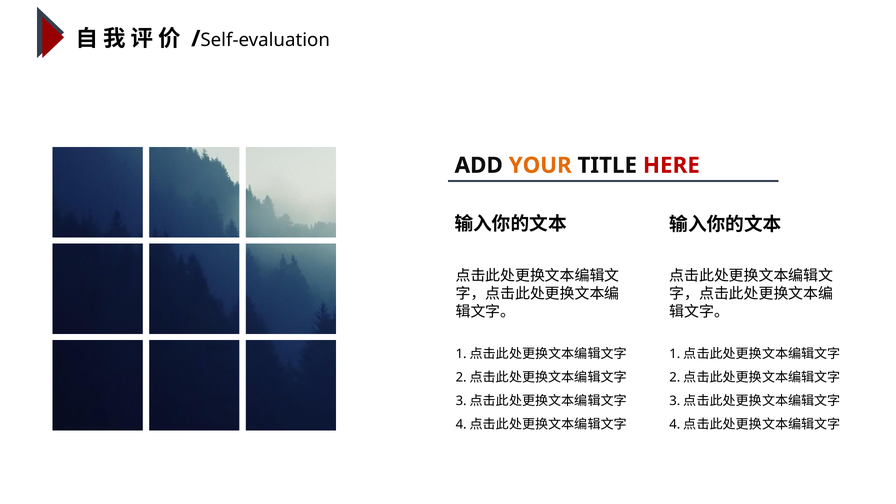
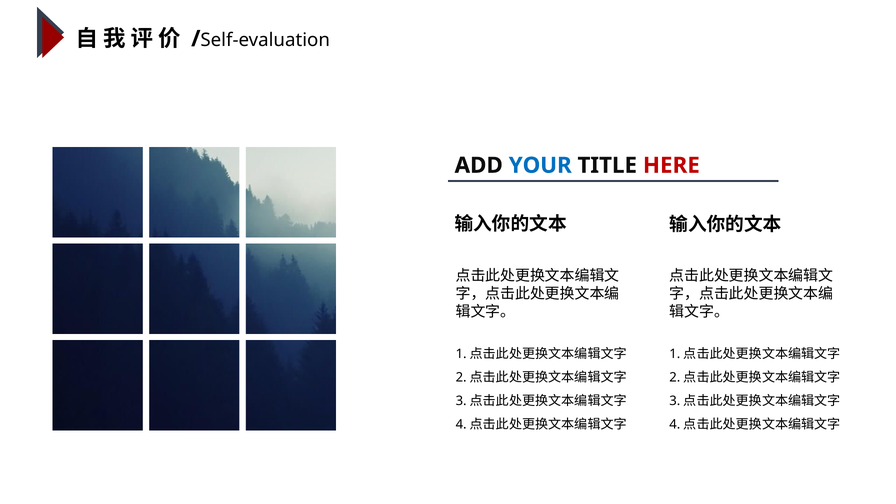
YOUR colour: orange -> blue
